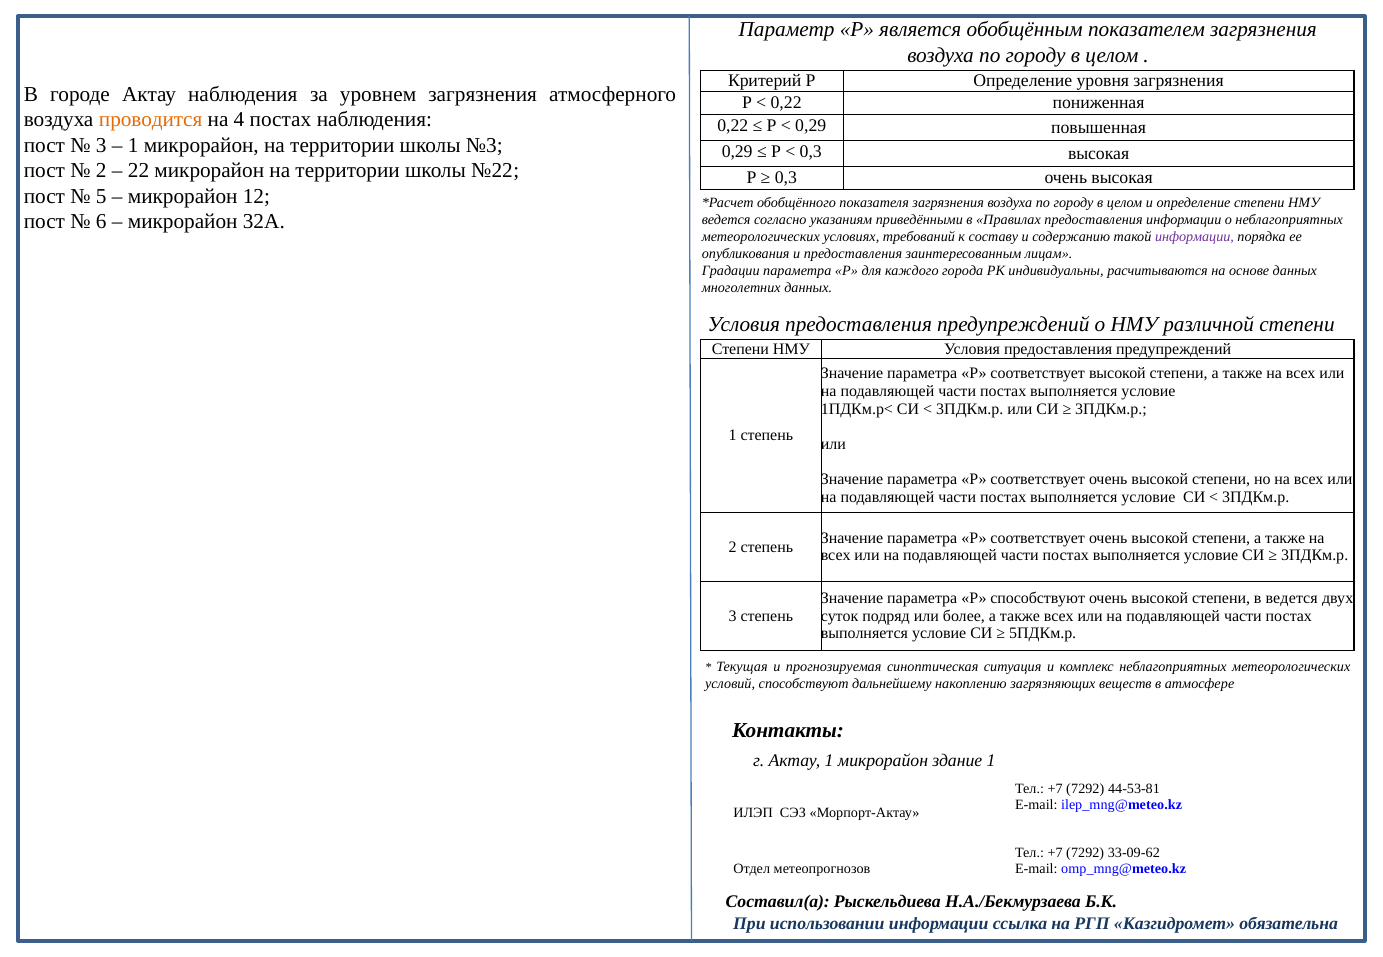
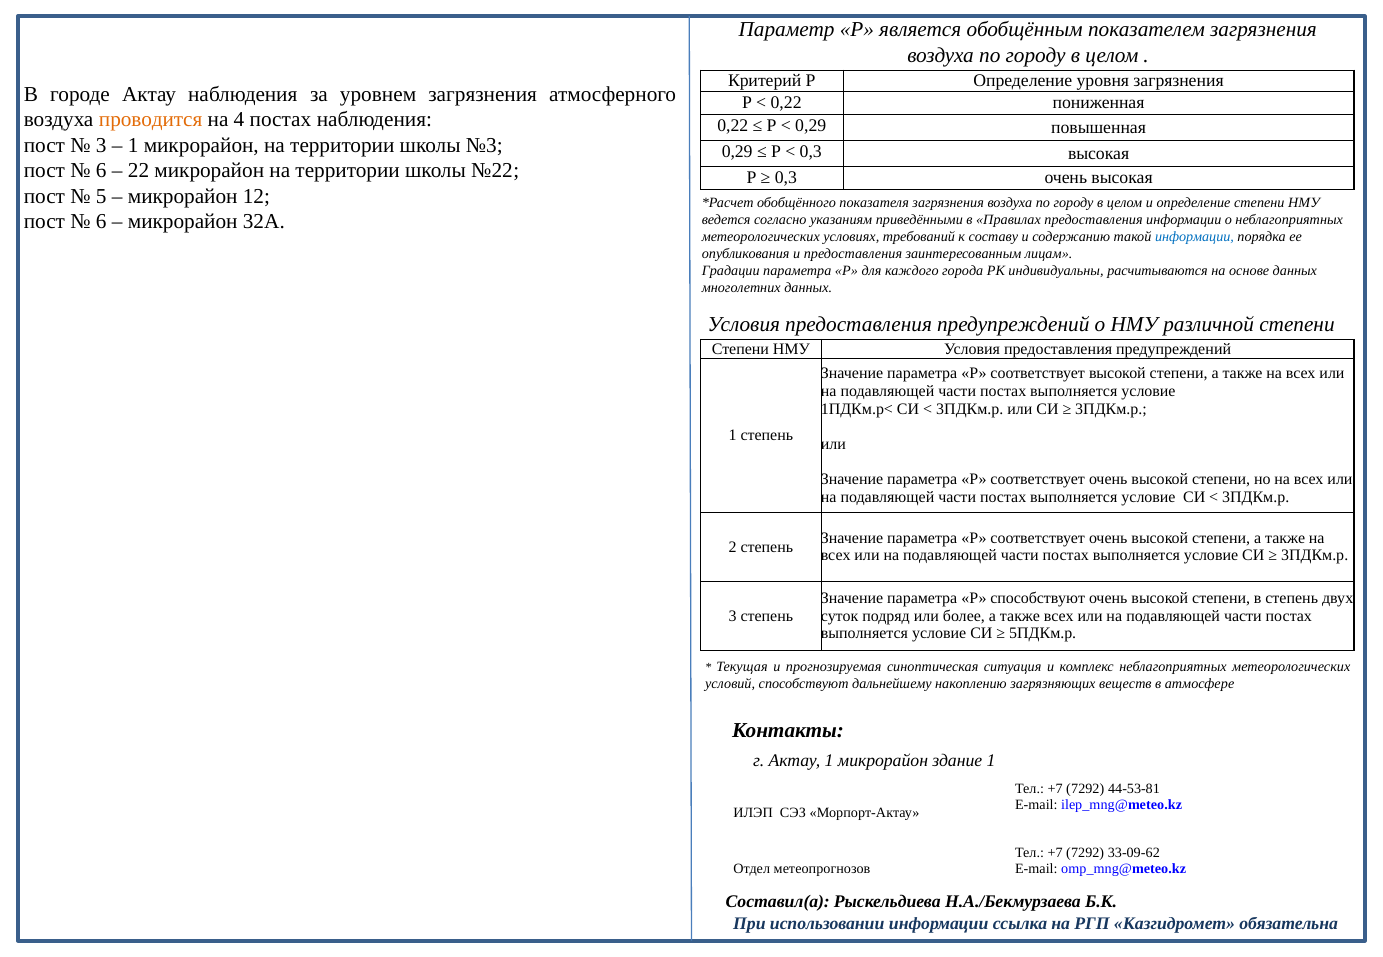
2 at (101, 171): 2 -> 6
информации at (1194, 237) colour: purple -> blue
в ведется: ведется -> степень
